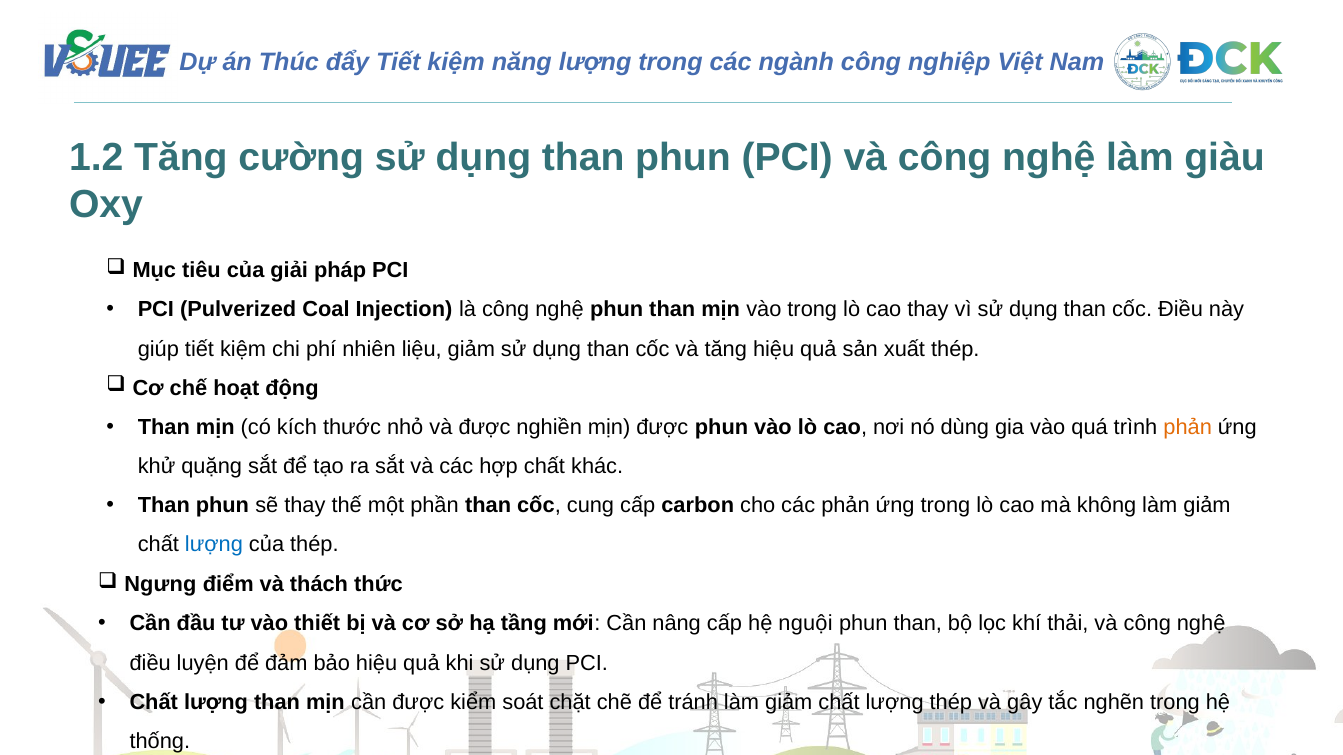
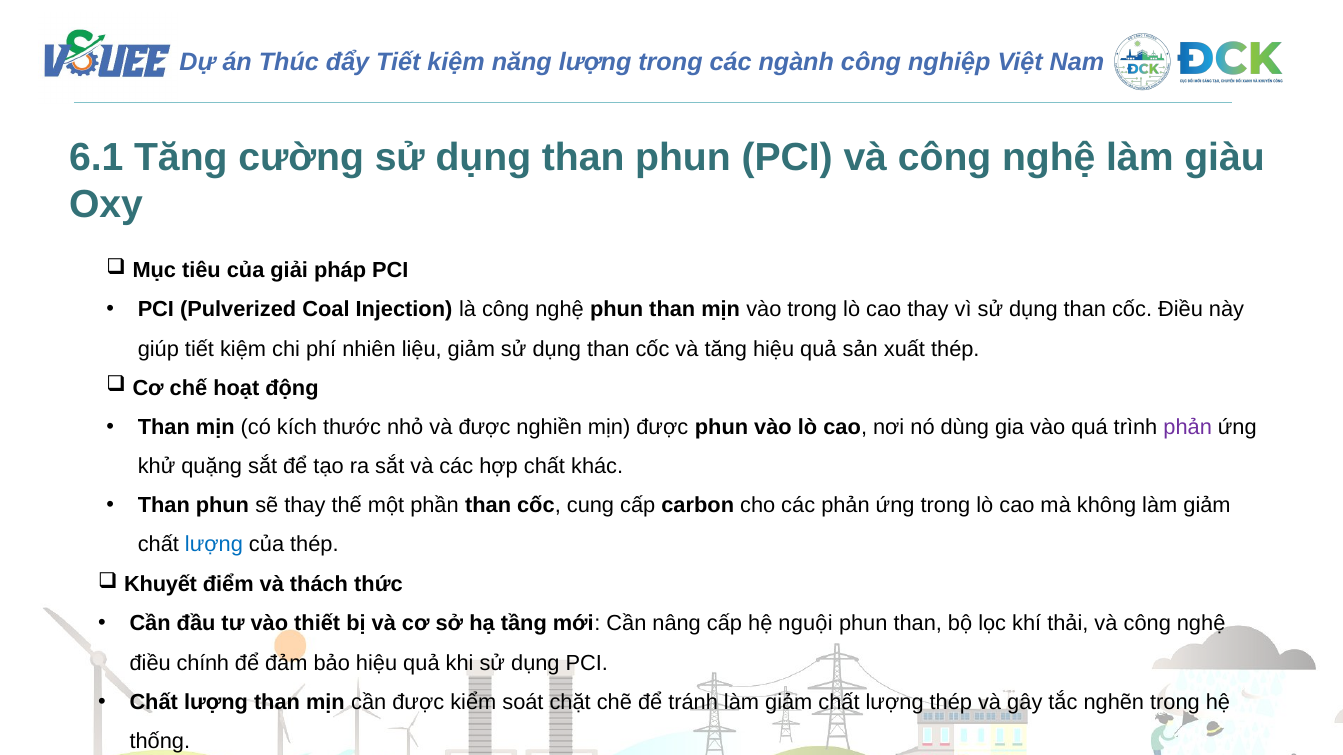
1.2: 1.2 -> 6.1
phản at (1188, 427) colour: orange -> purple
Ngưng: Ngưng -> Khuyết
luyện: luyện -> chính
